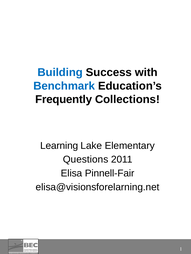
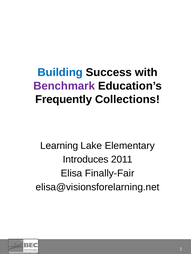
Benchmark colour: blue -> purple
Questions: Questions -> Introduces
Pinnell-Fair: Pinnell-Fair -> Finally-Fair
